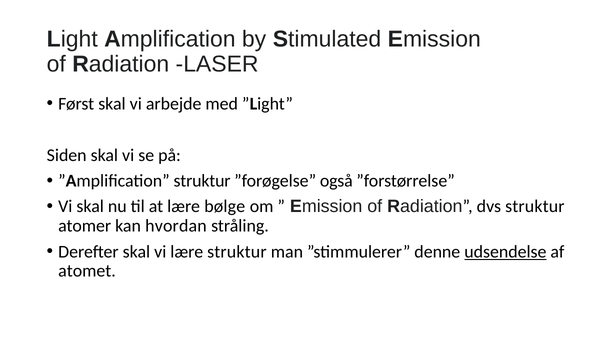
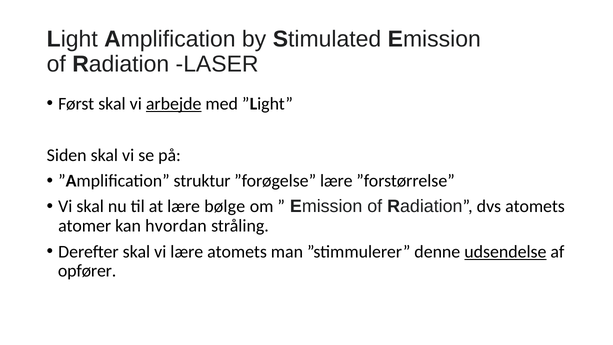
arbejde underline: none -> present
”forøgelse også: også -> lære
dvs struktur: struktur -> atomets
lære struktur: struktur -> atomets
atomet: atomet -> opfører
